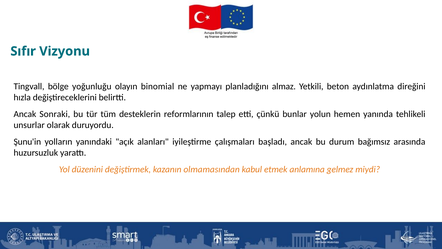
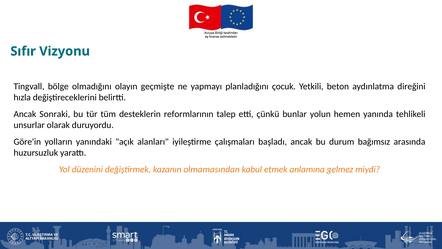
yoğunluğu: yoğunluğu -> olmadığını
binomial: binomial -> geçmişte
almaz: almaz -> çocuk
Şunu'in: Şunu'in -> Göre'in
